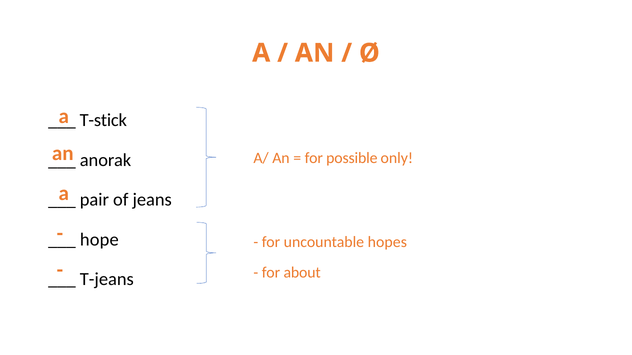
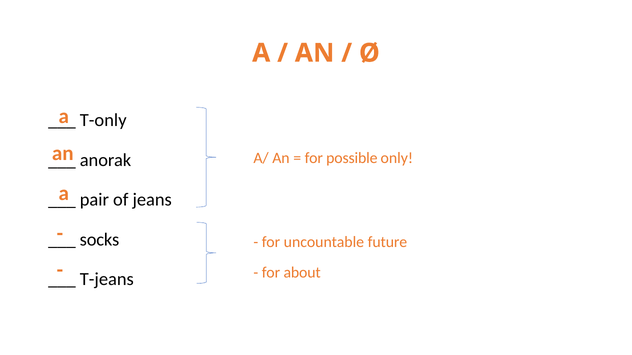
T-stick: T-stick -> T-only
hope: hope -> socks
hopes: hopes -> future
